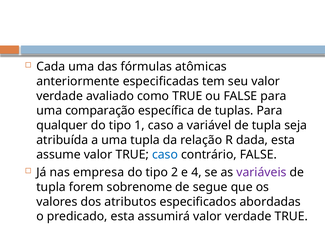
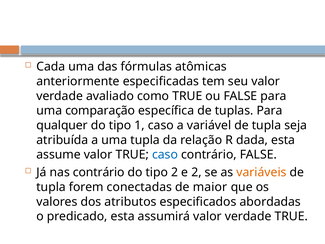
nas empresa: empresa -> contrário
e 4: 4 -> 2
variáveis colour: purple -> orange
sobrenome: sobrenome -> conectadas
segue: segue -> maior
